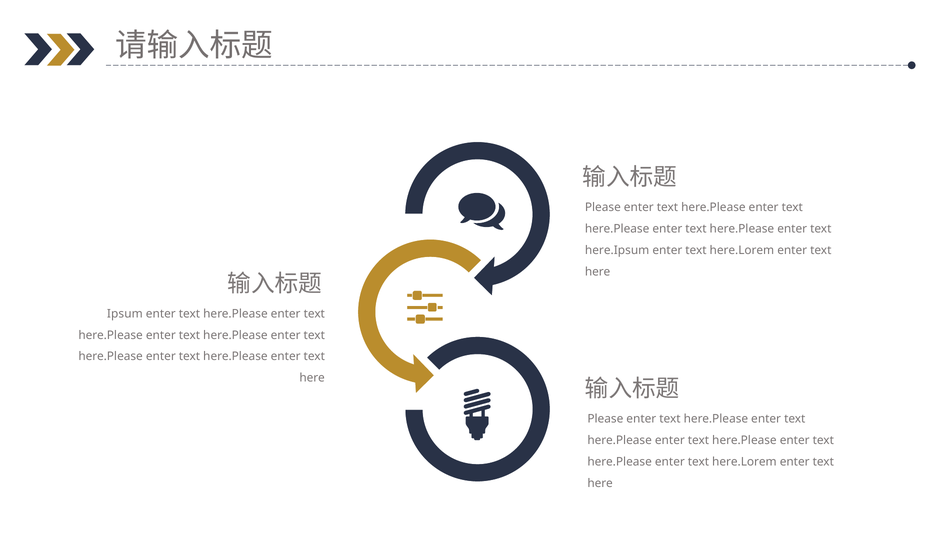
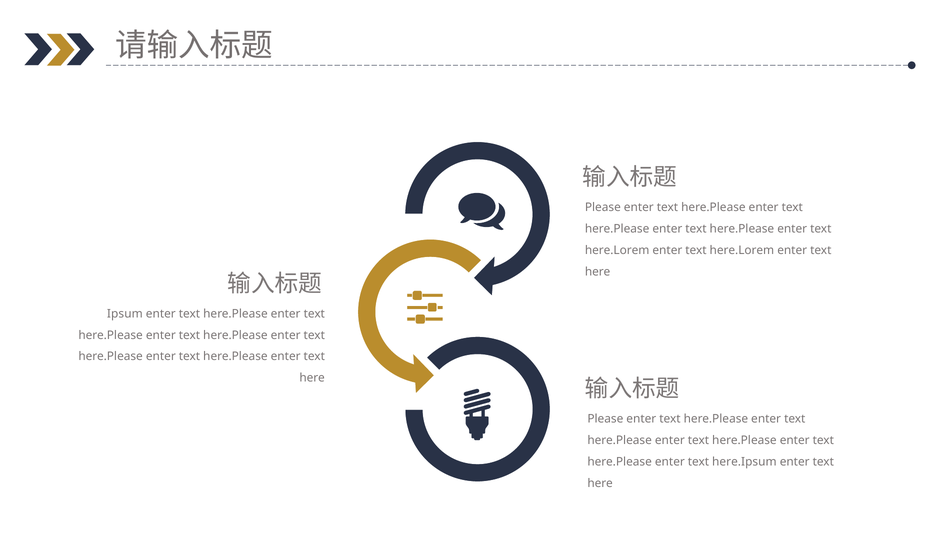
here.Ipsum at (617, 250): here.Ipsum -> here.Lorem
here.Please enter text here.Lorem: here.Lorem -> here.Ipsum
